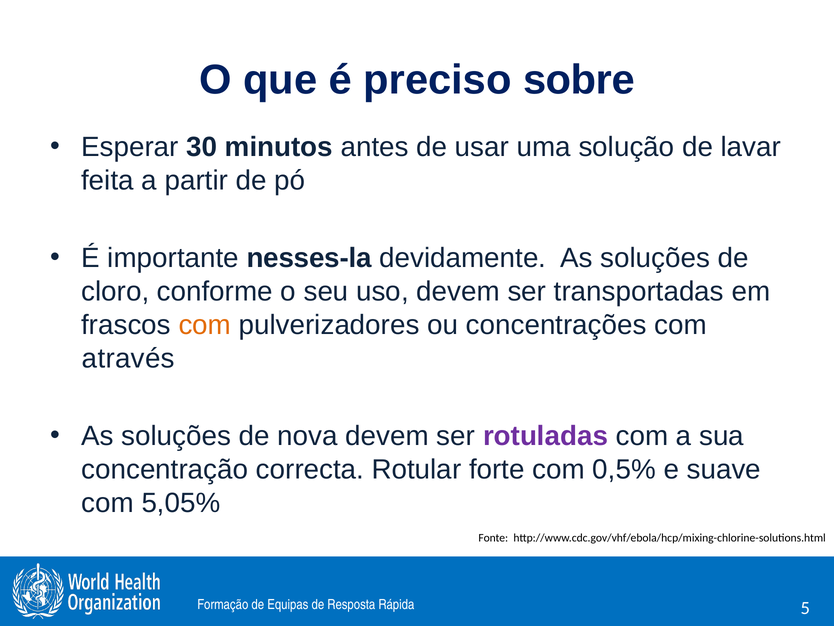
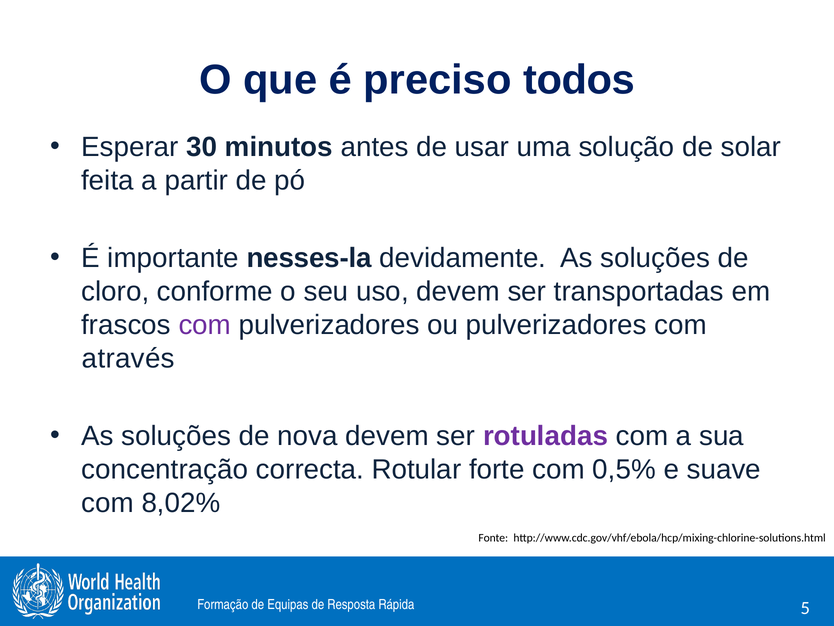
sobre: sobre -> todos
lavar: lavar -> solar
com at (205, 325) colour: orange -> purple
ou concentrações: concentrações -> pulverizadores
5,05%: 5,05% -> 8,02%
